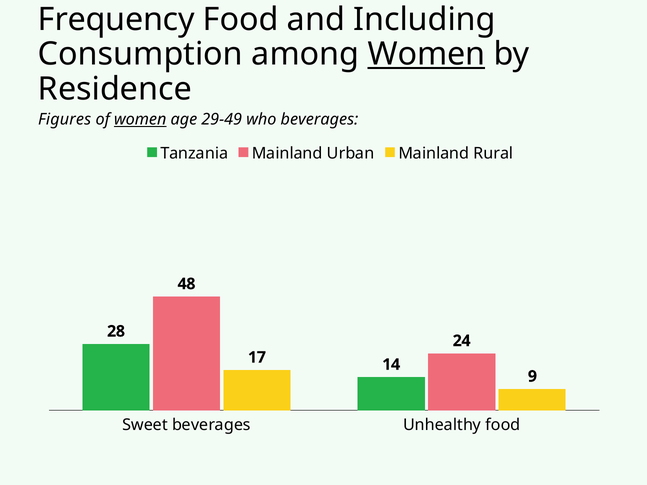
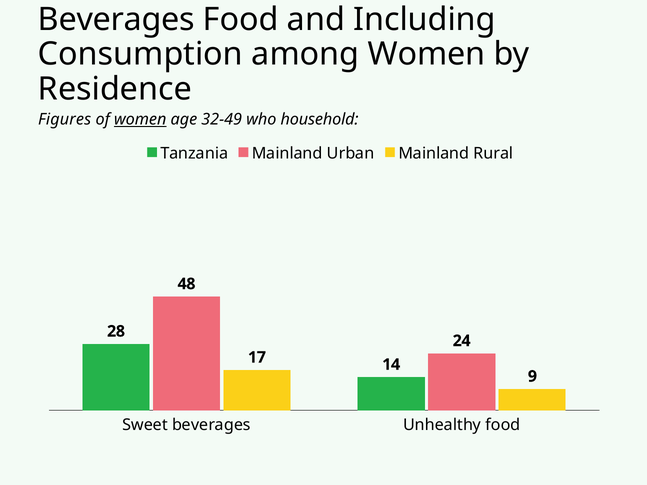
Frequency at (116, 19): Frequency -> Beverages
Women at (426, 54) underline: present -> none
29-49: 29-49 -> 32-49
who beverages: beverages -> household
